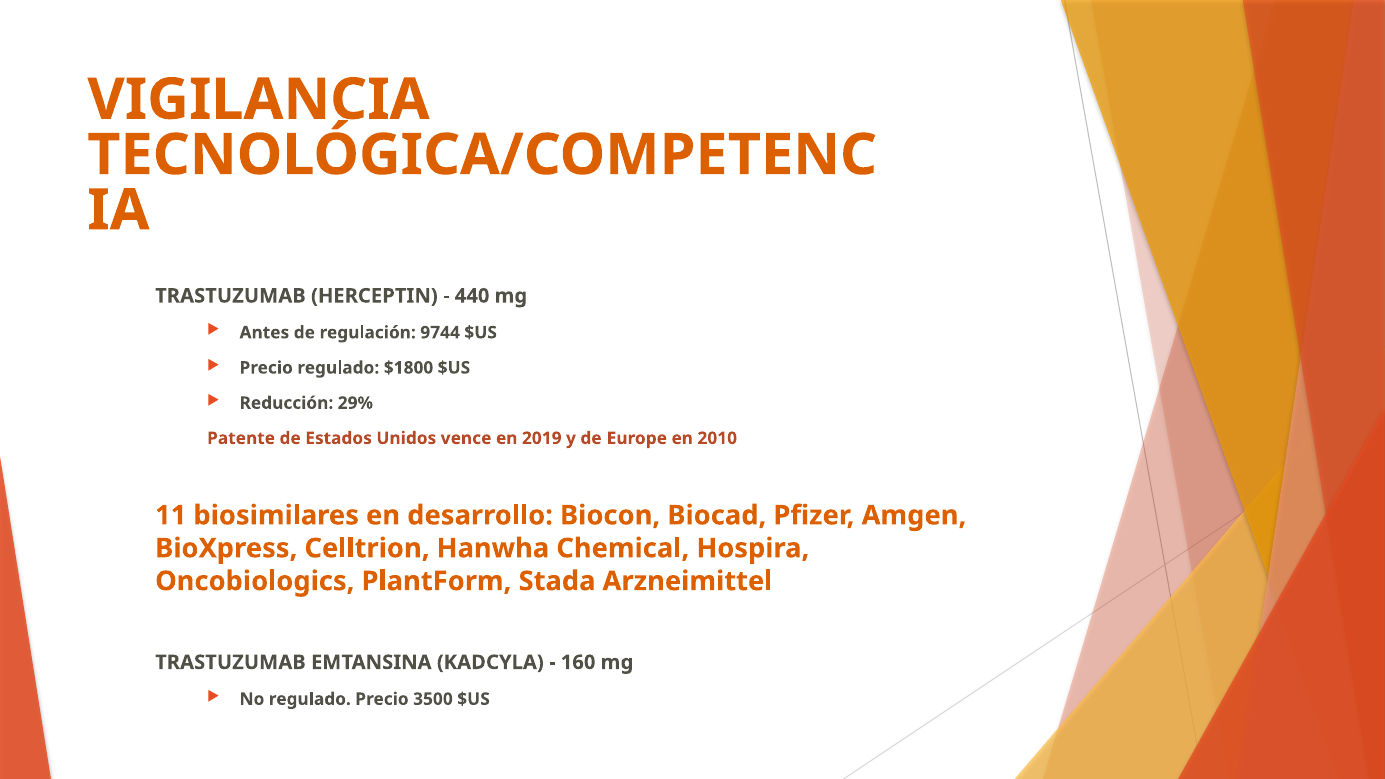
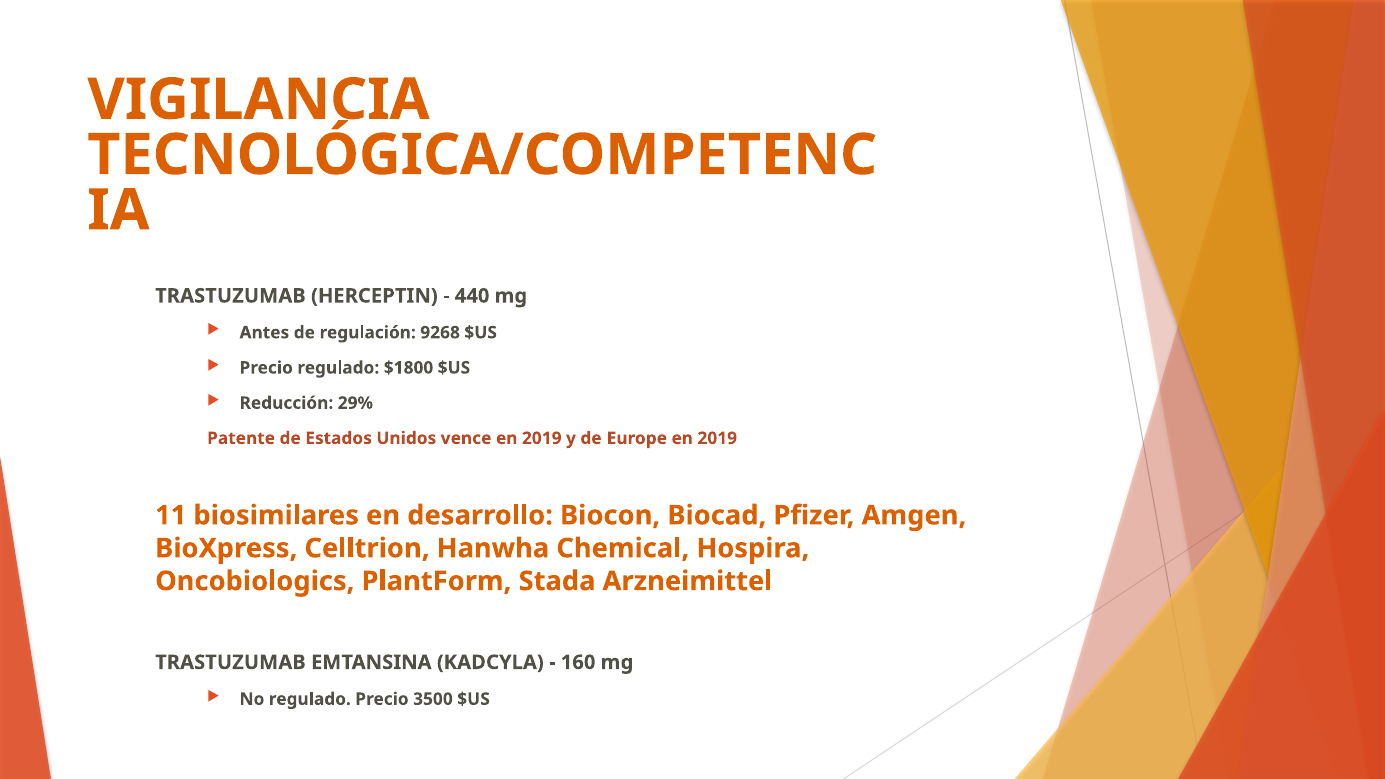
9744: 9744 -> 9268
Europe en 2010: 2010 -> 2019
